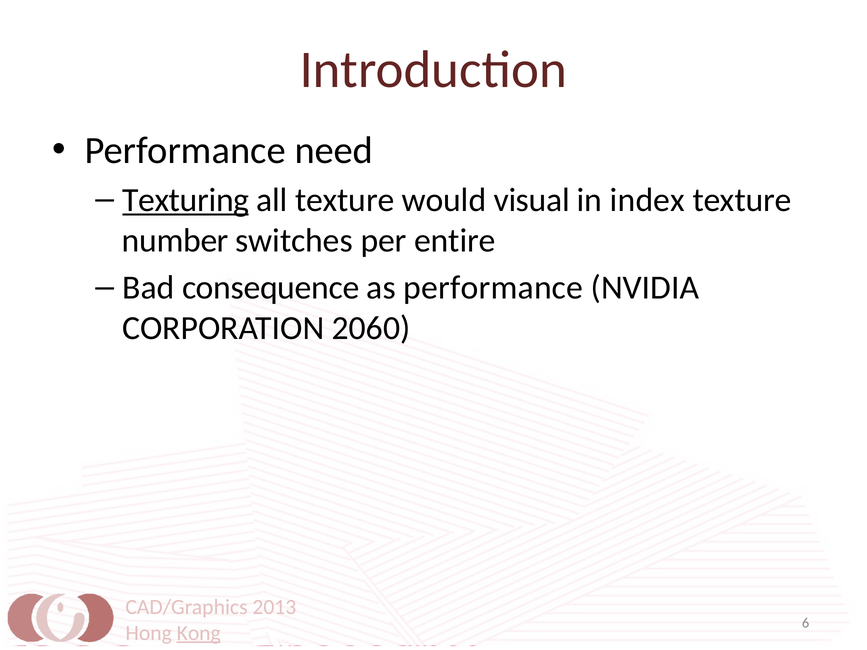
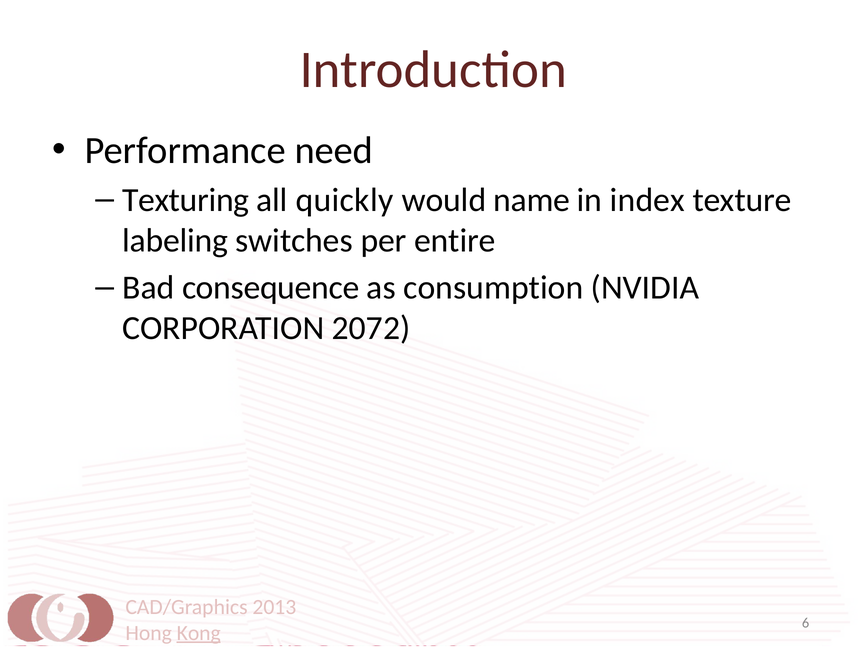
Texturing underline: present -> none
all texture: texture -> quickly
visual: visual -> name
number: number -> labeling
as performance: performance -> consumption
2060: 2060 -> 2072
